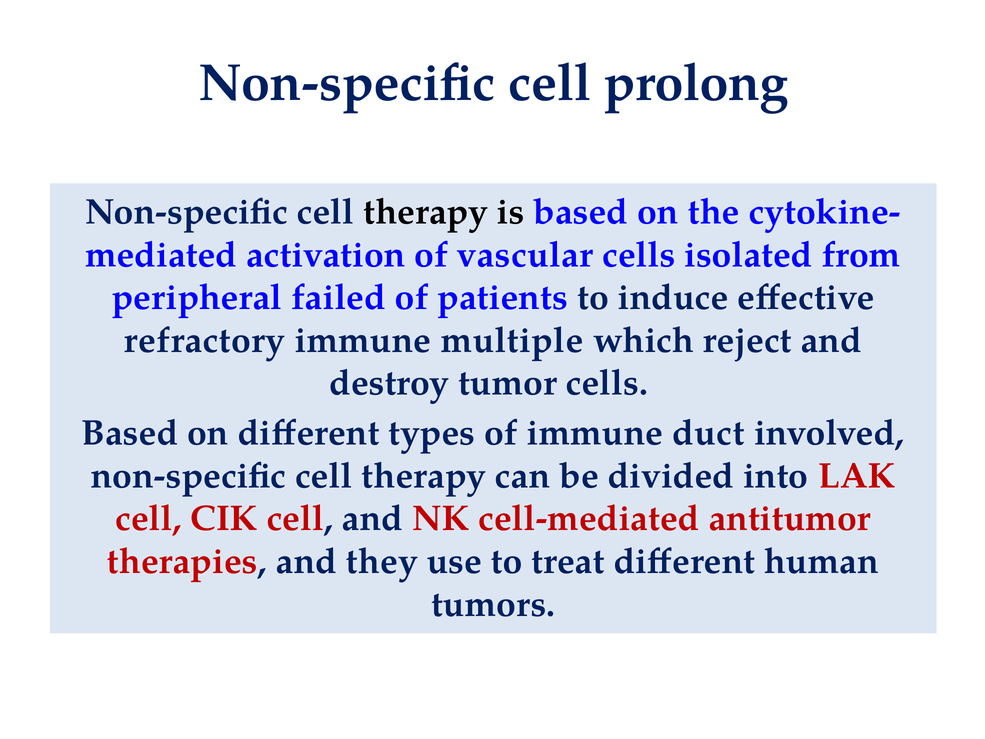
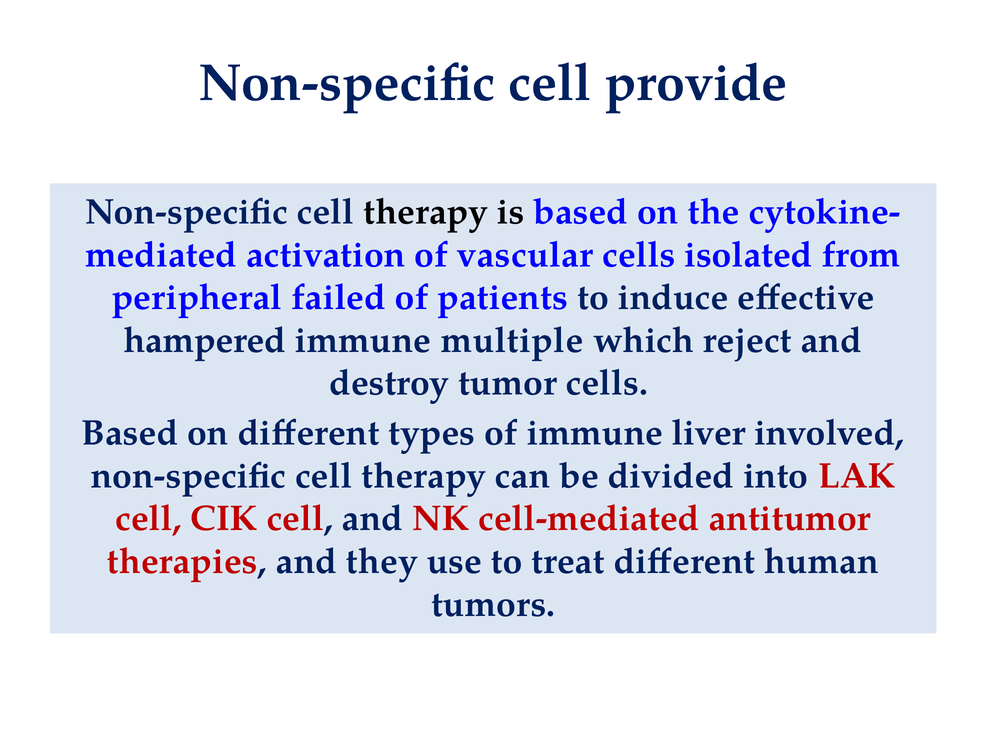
prolong: prolong -> provide
refractory: refractory -> hampered
duct: duct -> liver
